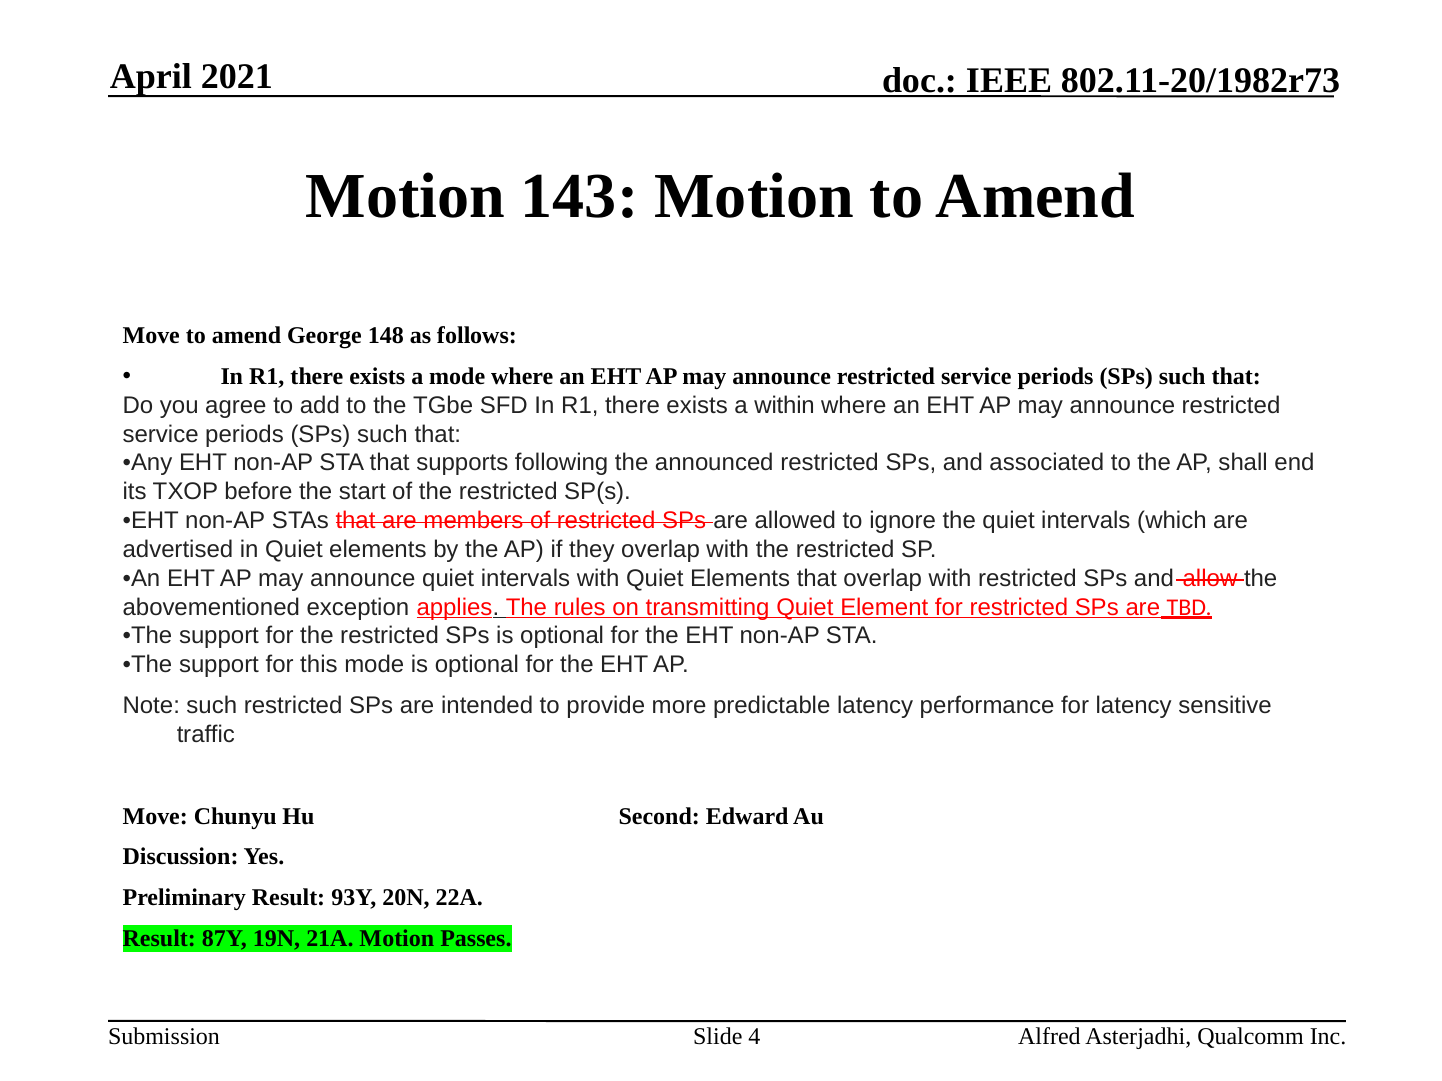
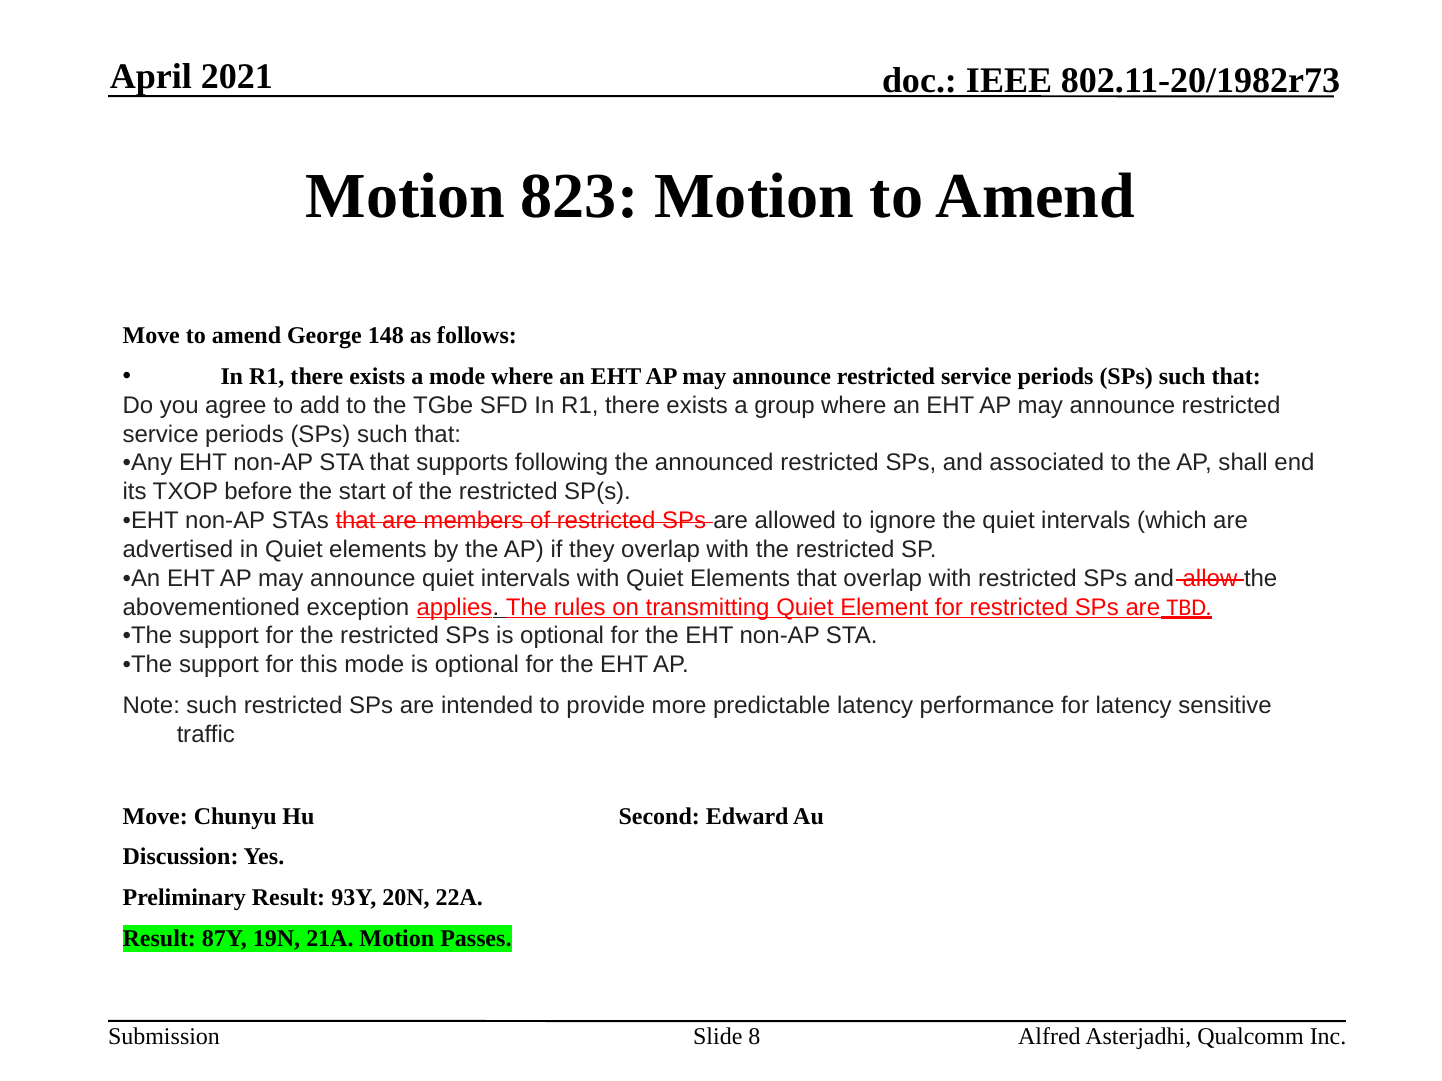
143: 143 -> 823
within: within -> group
4: 4 -> 8
